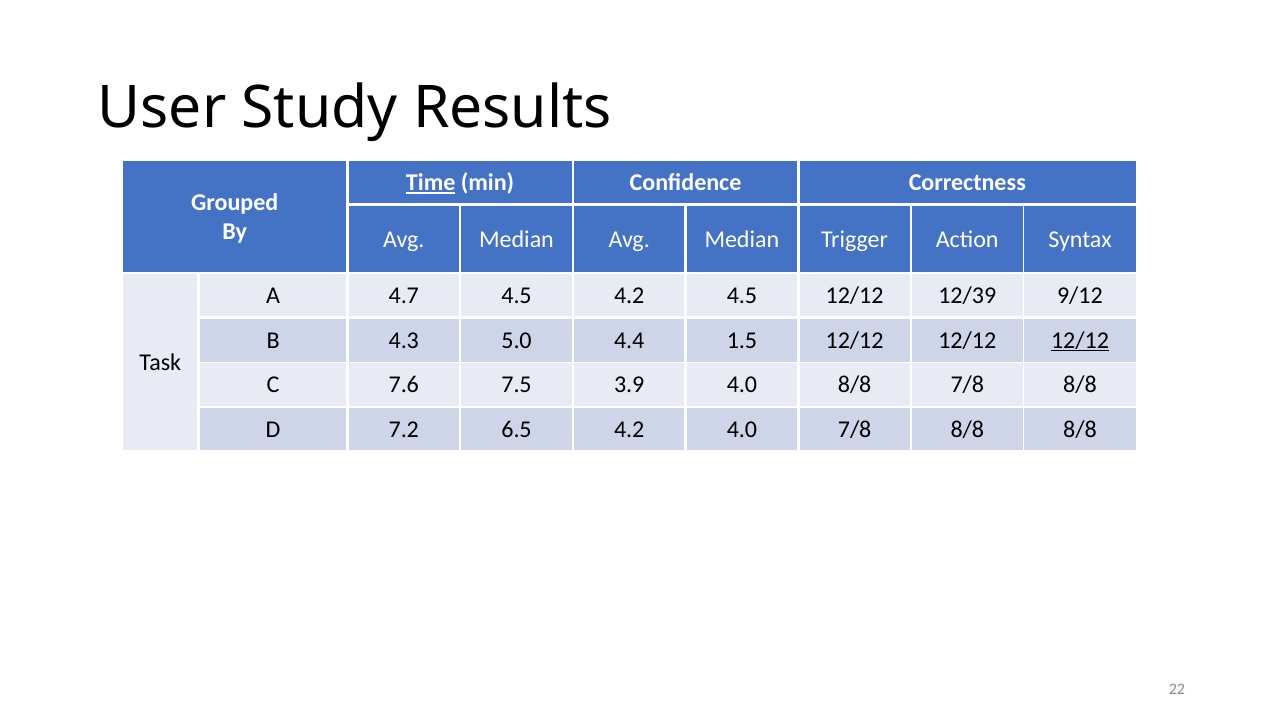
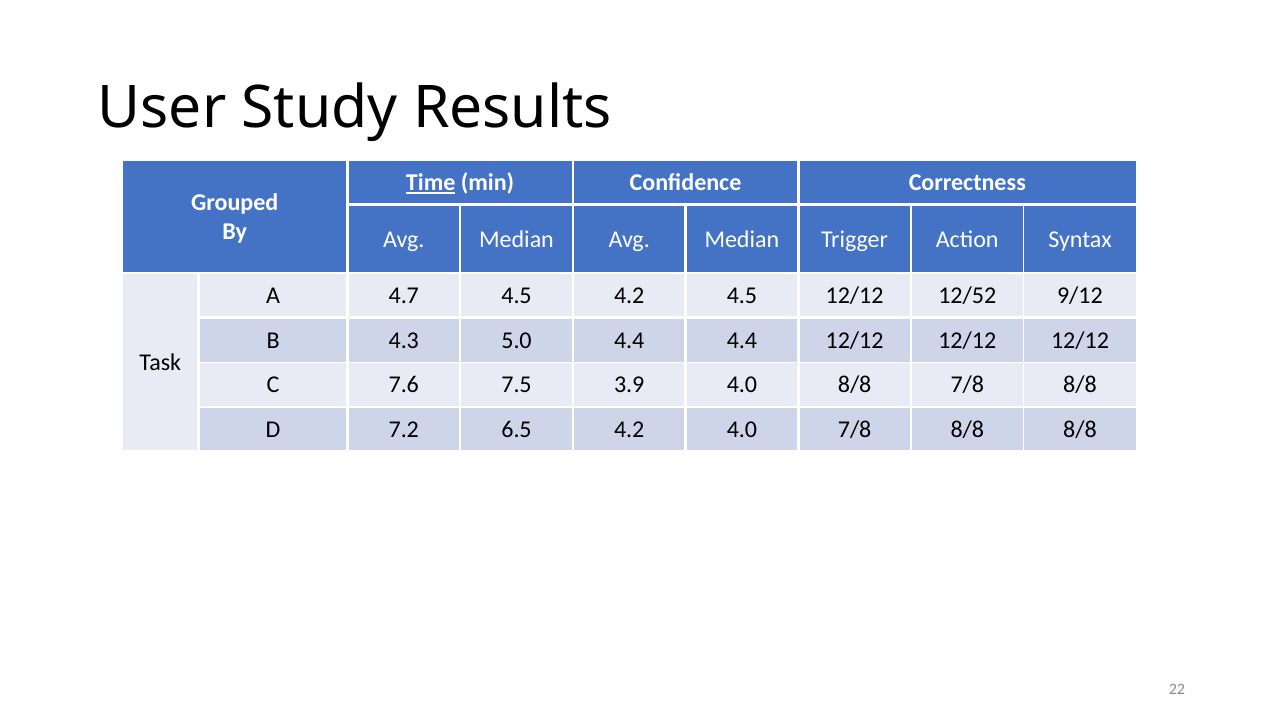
12/39: 12/39 -> 12/52
4.4 1.5: 1.5 -> 4.4
12/12 at (1080, 340) underline: present -> none
